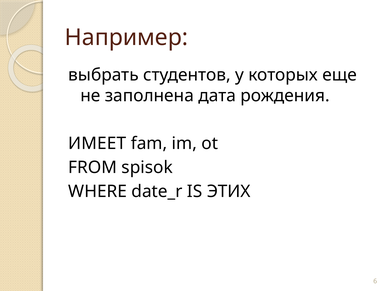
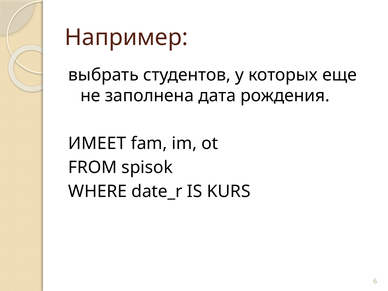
ЭТИХ: ЭТИХ -> KURS
